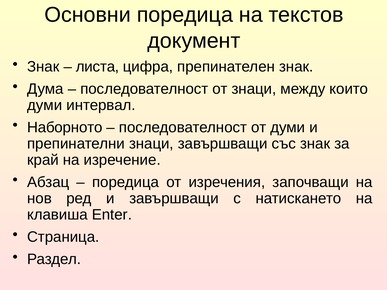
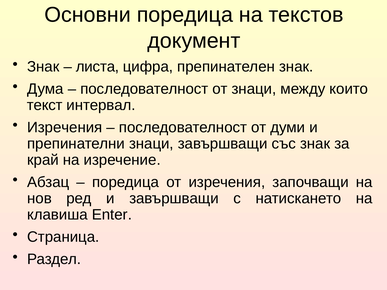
думи at (45, 105): думи -> текст
Наборното at (65, 128): Наборното -> Изречения
